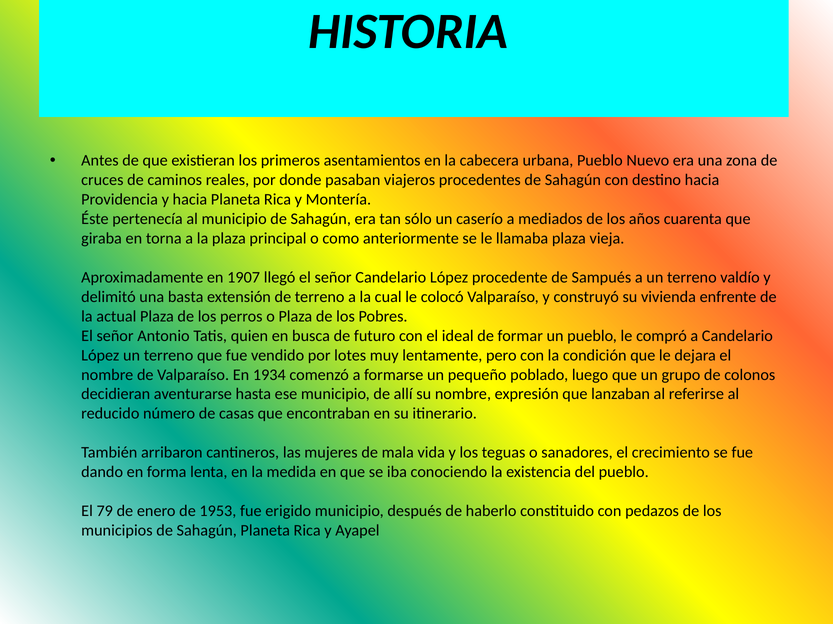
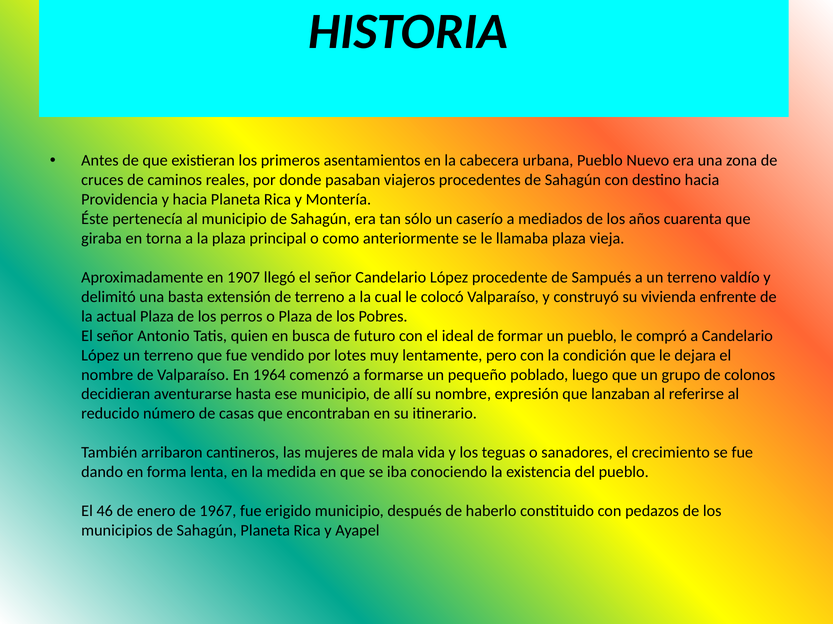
1934: 1934 -> 1964
79: 79 -> 46
1953: 1953 -> 1967
